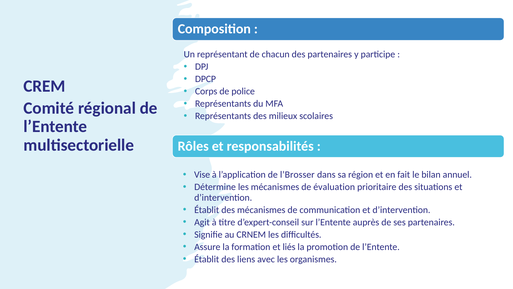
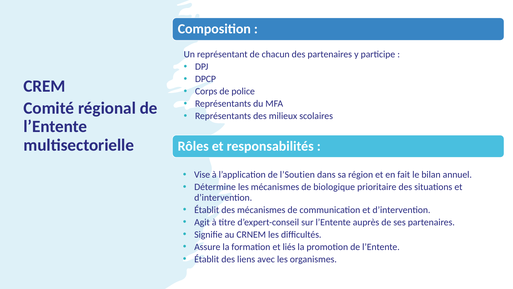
l’Brosser: l’Brosser -> l’Soutien
évaluation: évaluation -> biologique
